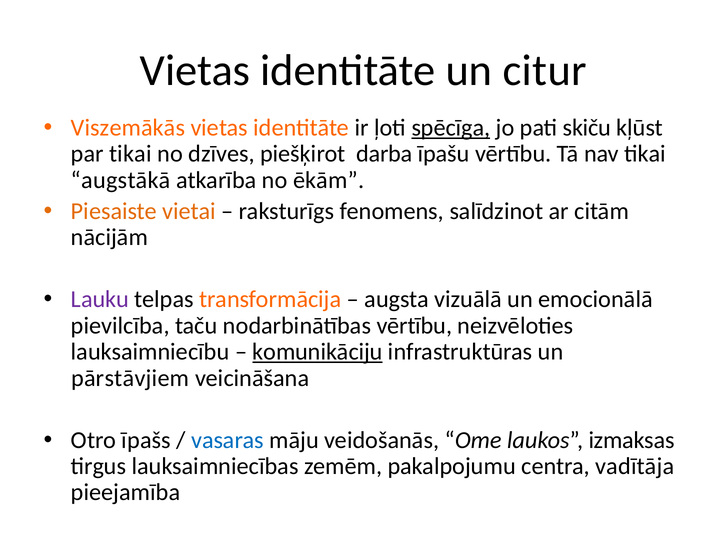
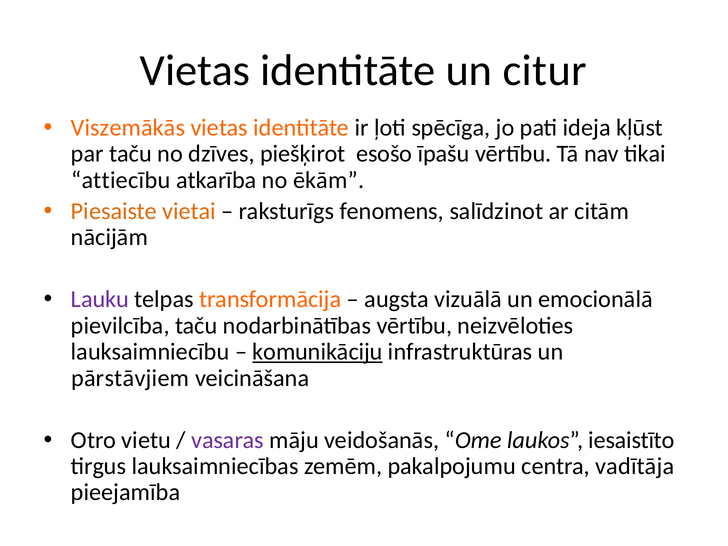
spēcīga underline: present -> none
skiču: skiču -> ideja
par tikai: tikai -> taču
darba: darba -> esošo
augstākā: augstākā -> attiecību
īpašs: īpašs -> vietu
vasaras colour: blue -> purple
izmaksas: izmaksas -> iesaistīto
